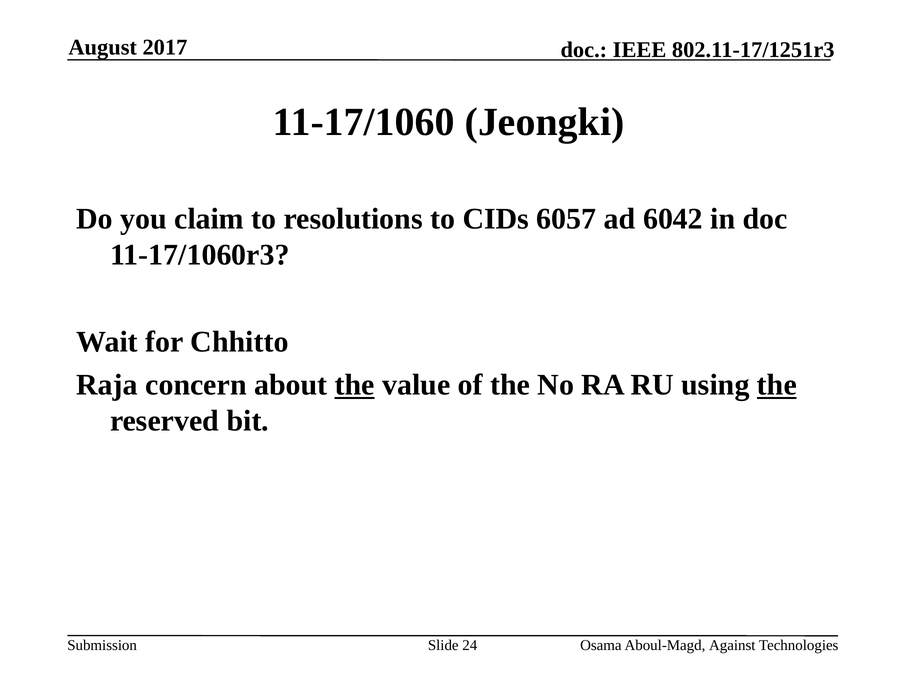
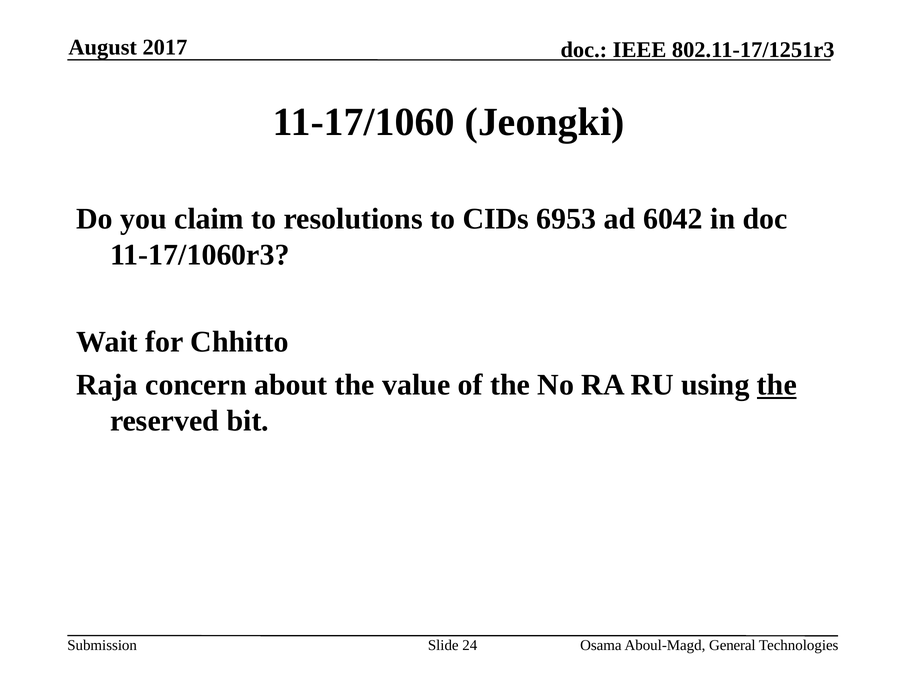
6057: 6057 -> 6953
the at (355, 385) underline: present -> none
Against: Against -> General
